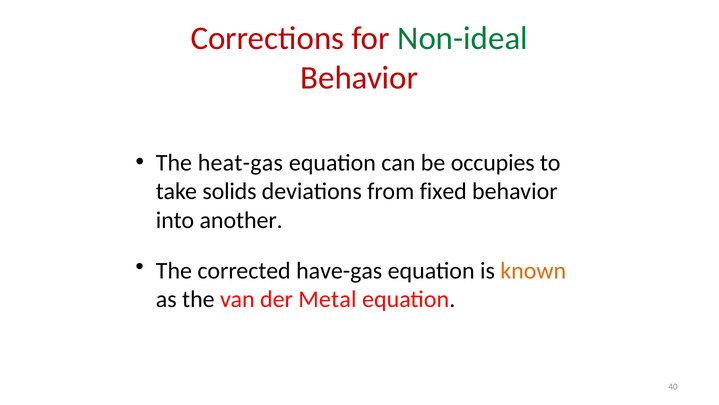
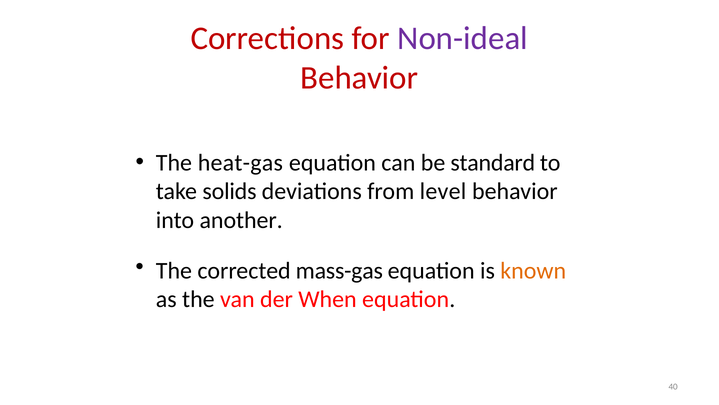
Non-ideal colour: green -> purple
occupies: occupies -> standard
fixed: fixed -> level
have-gas: have-gas -> mass-gas
Metal: Metal -> When
